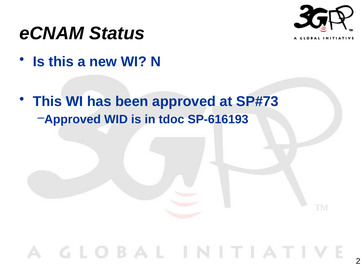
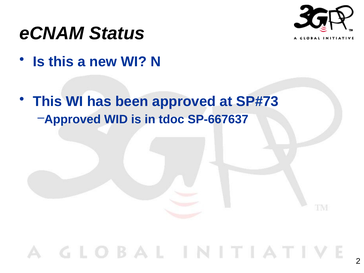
SP-616193: SP-616193 -> SP-667637
